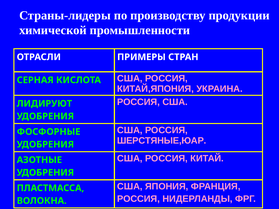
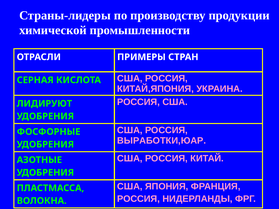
ШЕРСТЯНЫЕ,ЮАР: ШЕРСТЯНЫЕ,ЮАР -> ВЫРАБОТКИ,ЮАР
